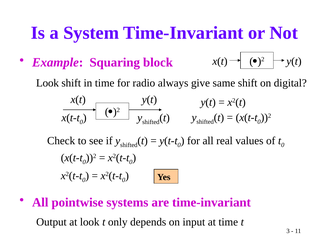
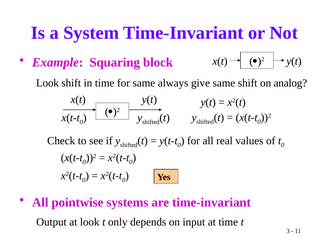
for radio: radio -> same
digital: digital -> analog
